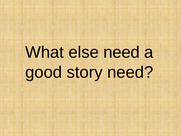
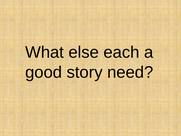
else need: need -> each
